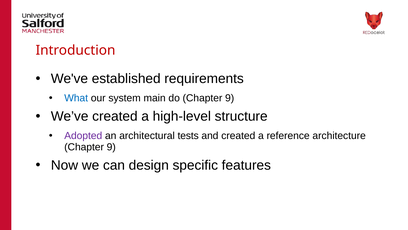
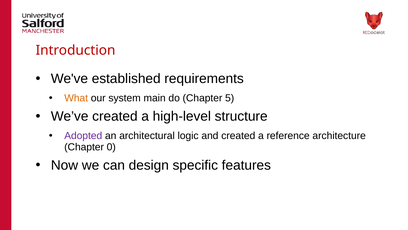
What colour: blue -> orange
do Chapter 9: 9 -> 5
tests: tests -> logic
9 at (111, 147): 9 -> 0
